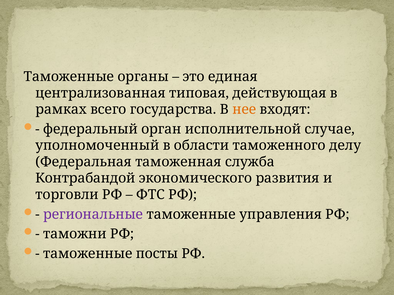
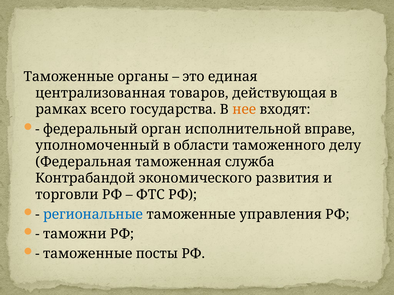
типовая: типовая -> товаров
случае: случае -> вправе
региональные colour: purple -> blue
